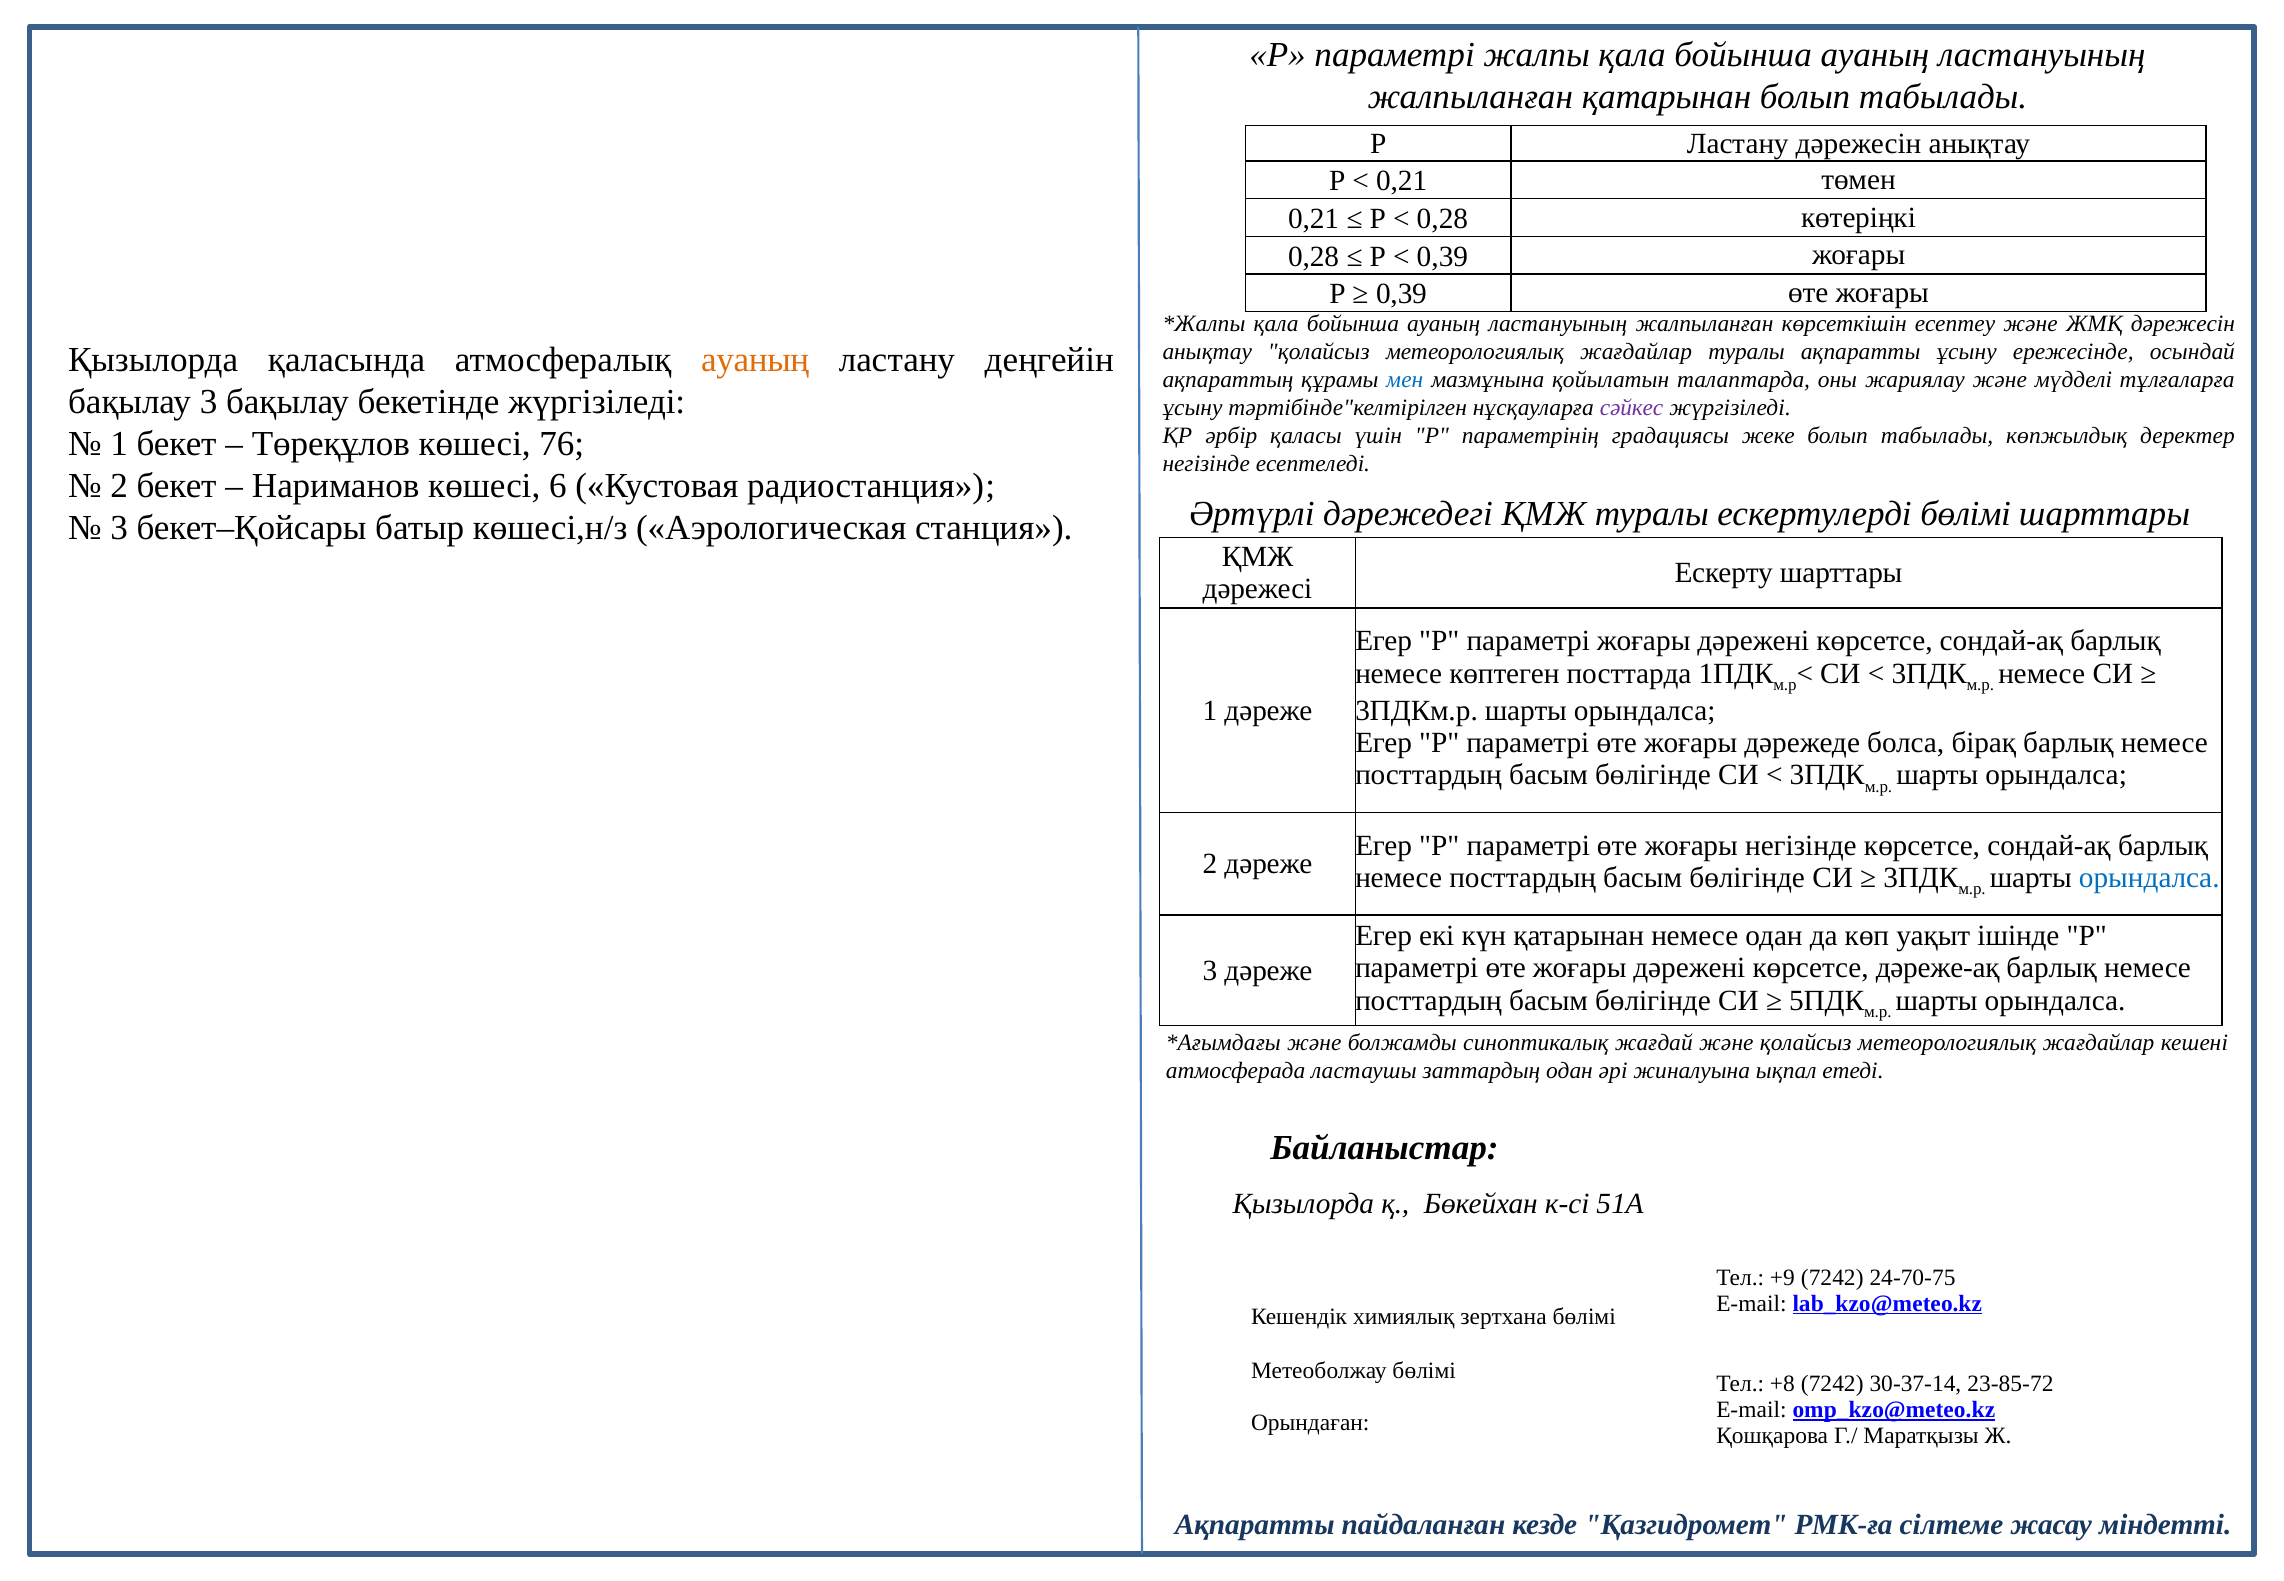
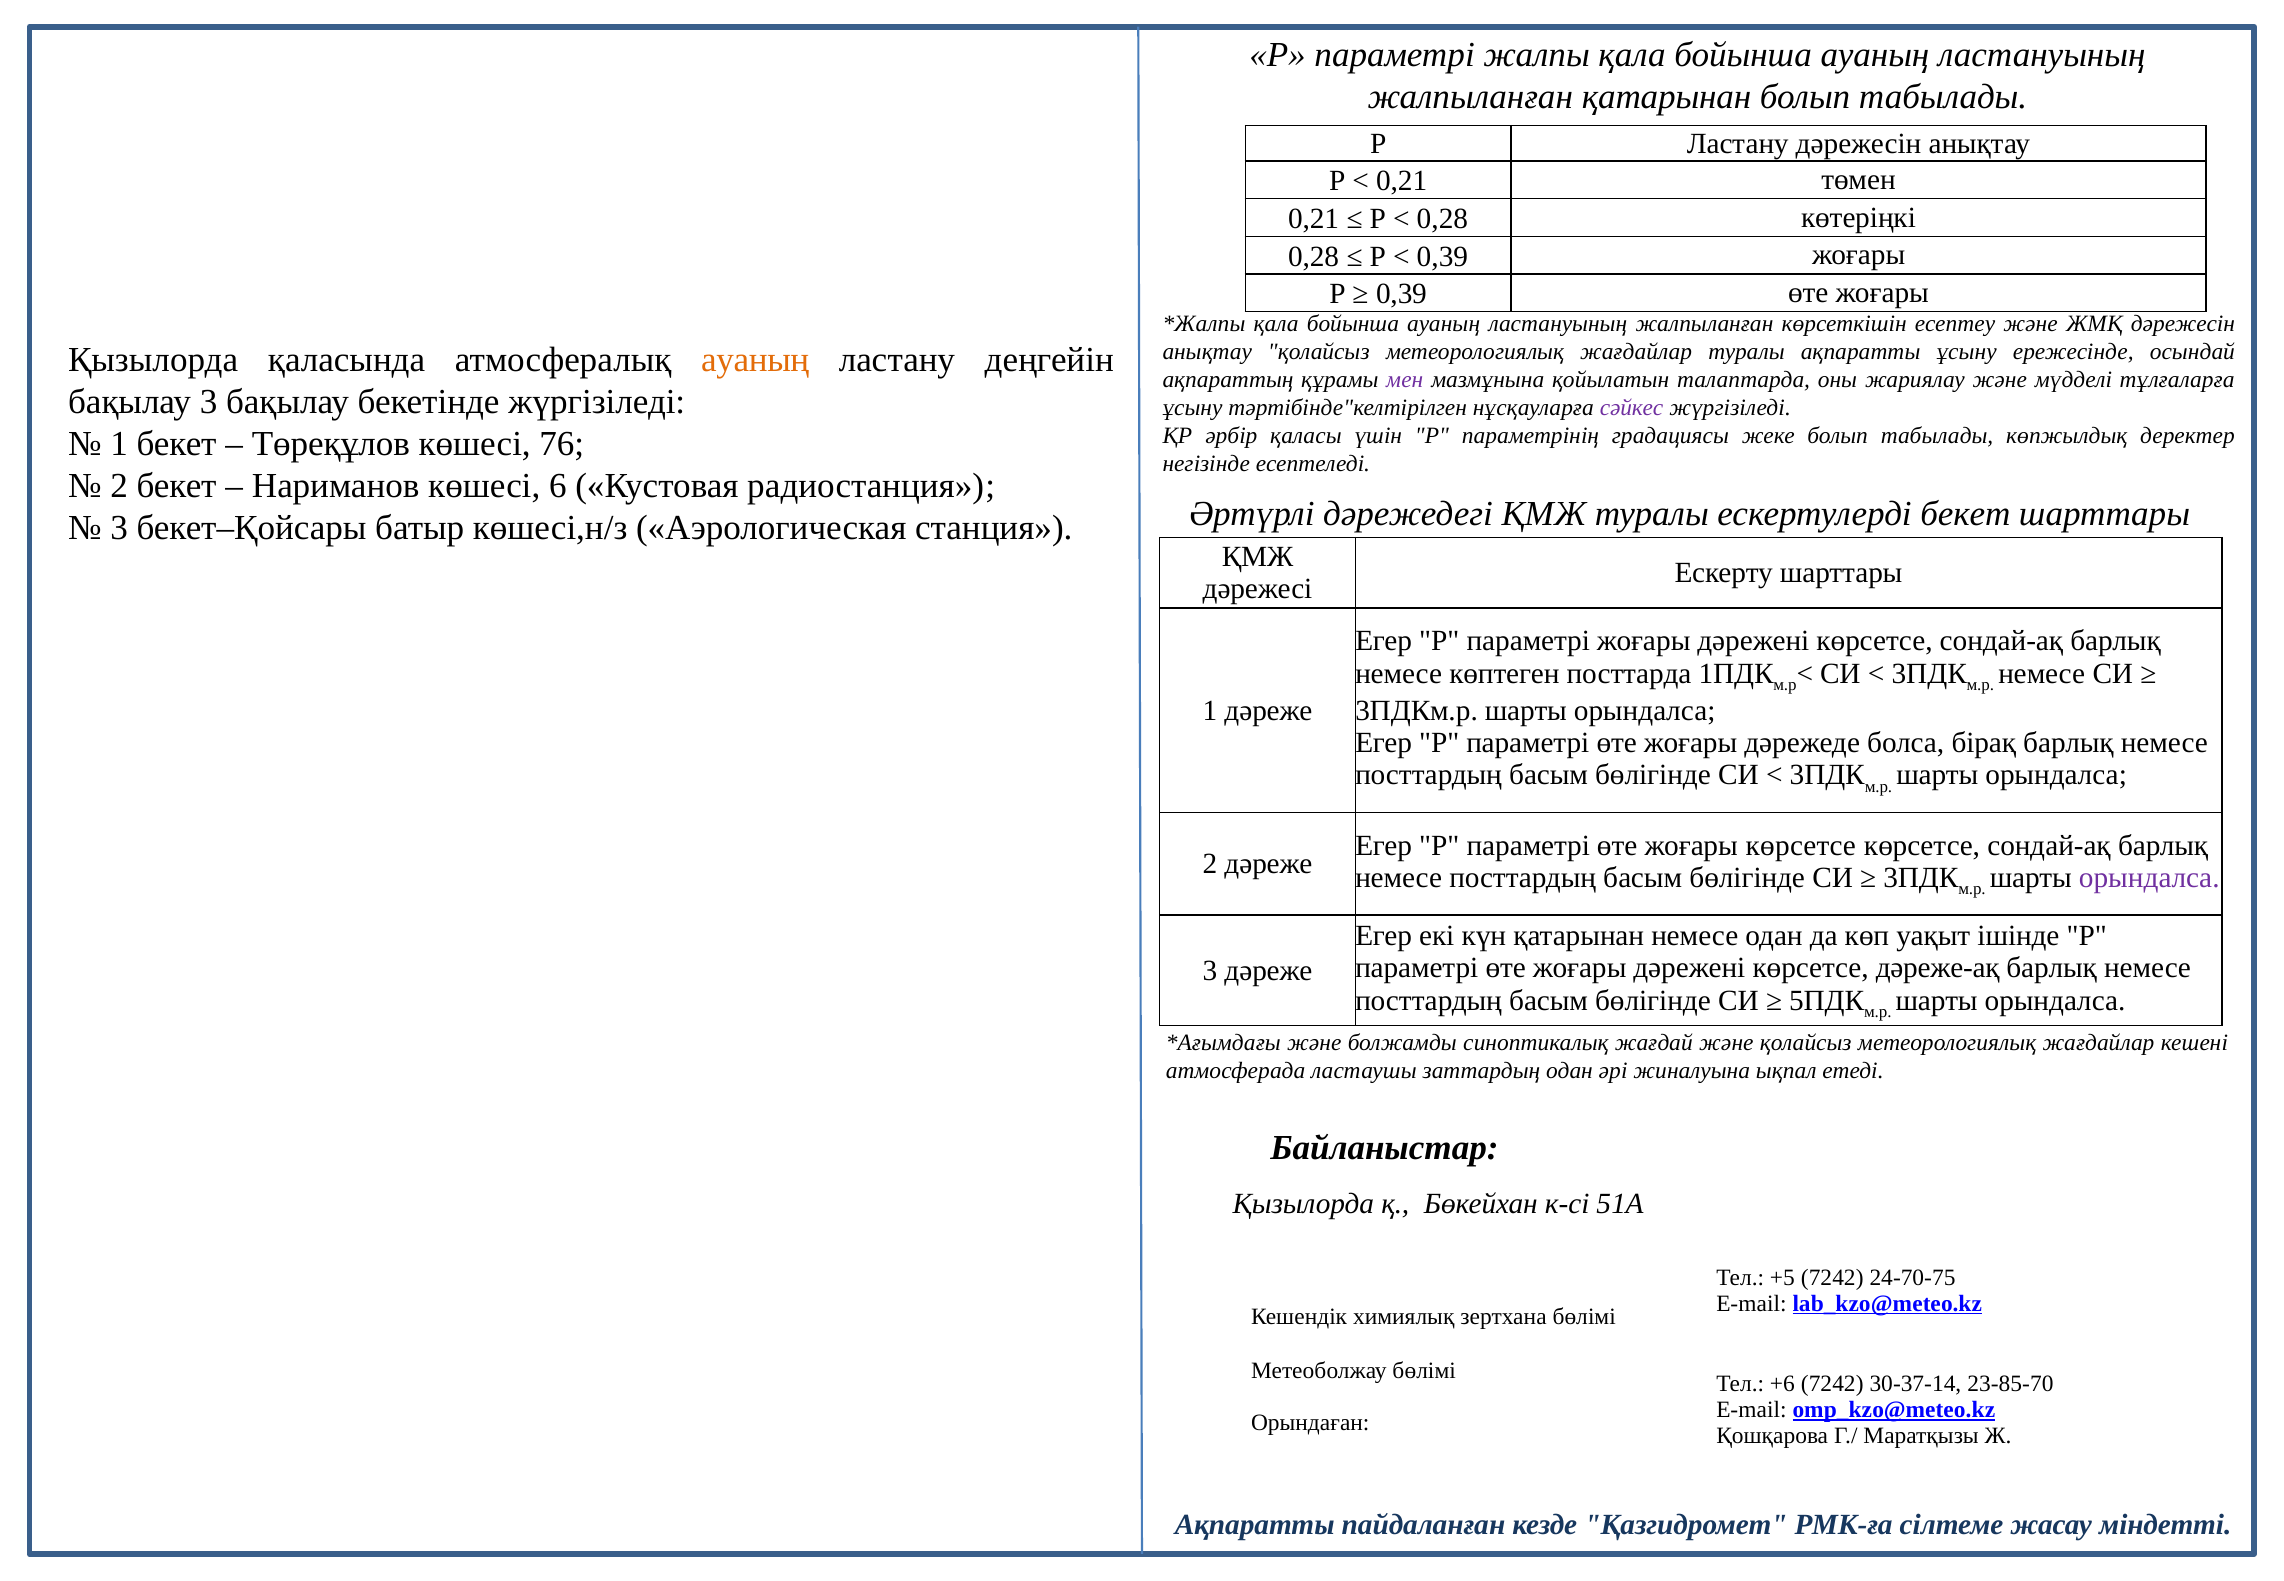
мен colour: blue -> purple
ескертулерді бөлімі: бөлімі -> бекет
жоғары негізінде: негізінде -> көрсетсе
орындалса at (2149, 878) colour: blue -> purple
+9: +9 -> +5
+8: +8 -> +6
23-85-72: 23-85-72 -> 23-85-70
